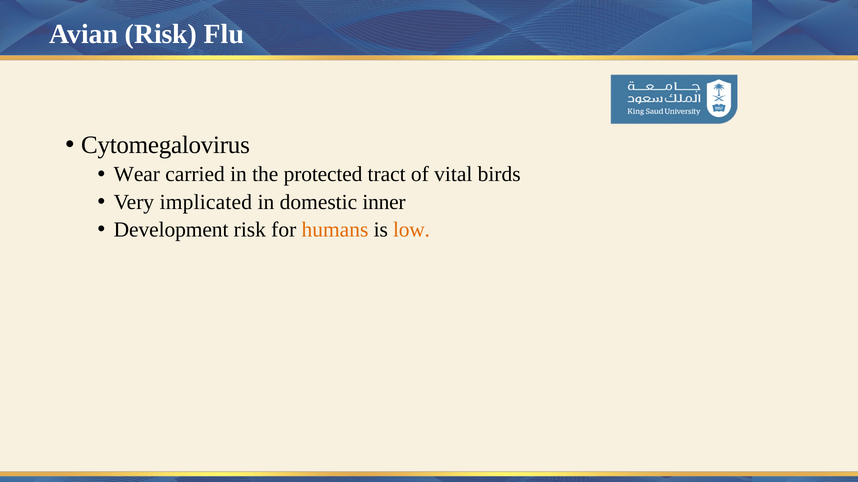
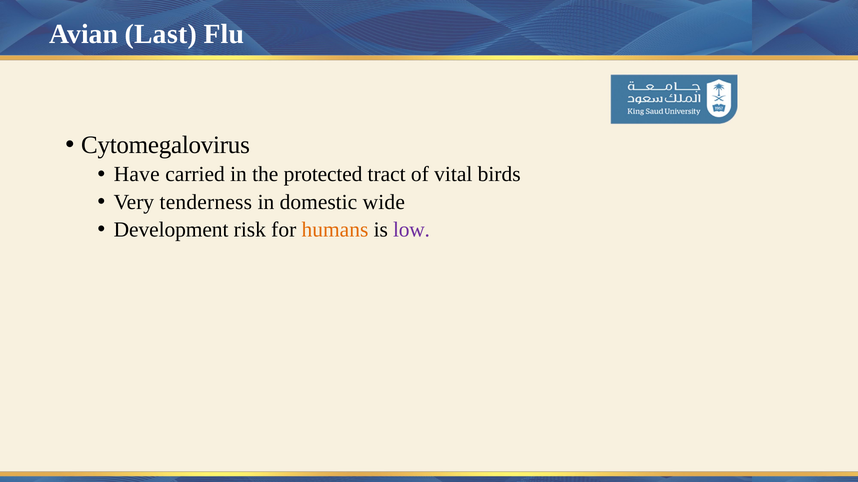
Avian Risk: Risk -> Last
Wear: Wear -> Have
implicated: implicated -> tenderness
inner: inner -> wide
low colour: orange -> purple
